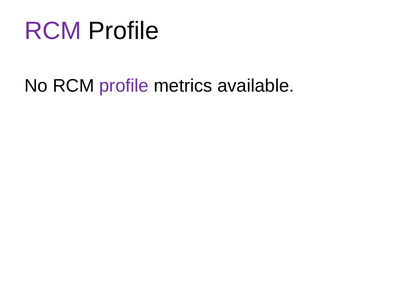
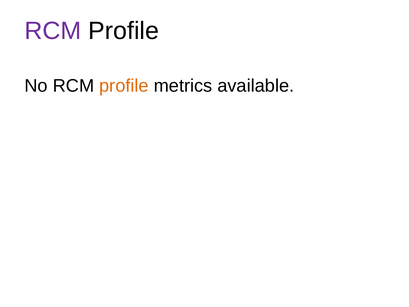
profile at (124, 86) colour: purple -> orange
